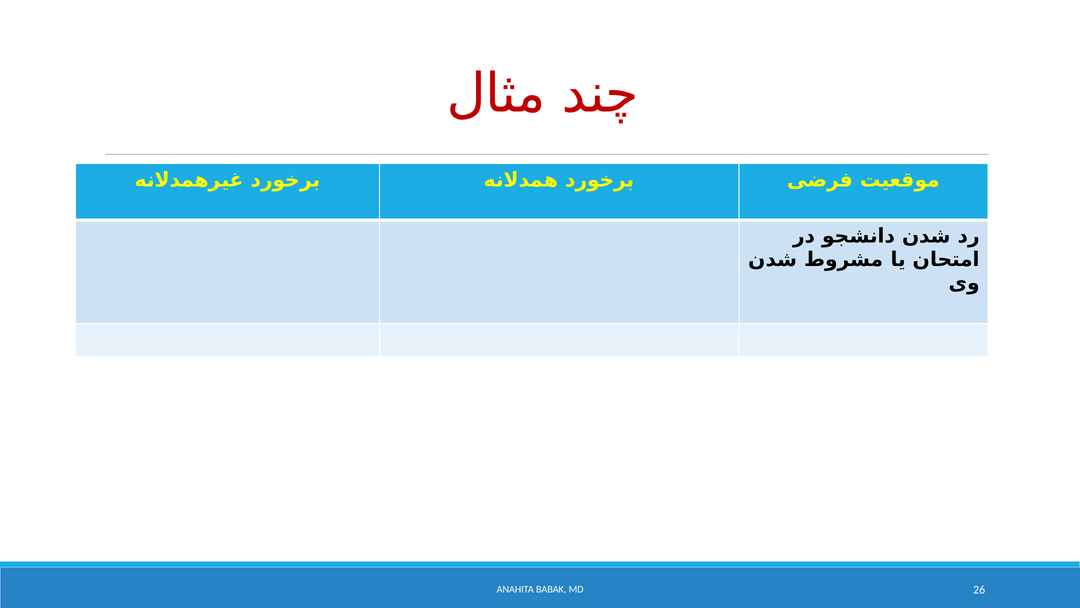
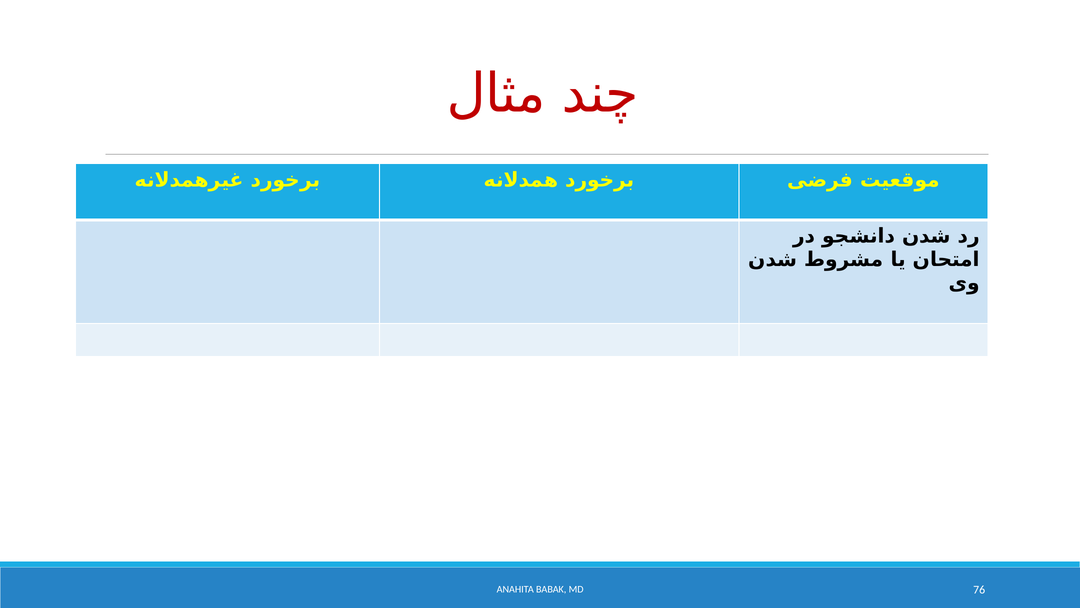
26: 26 -> 76
